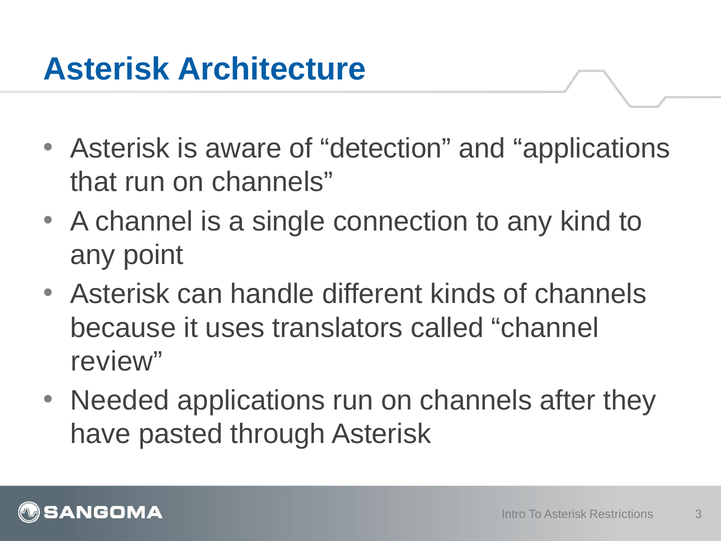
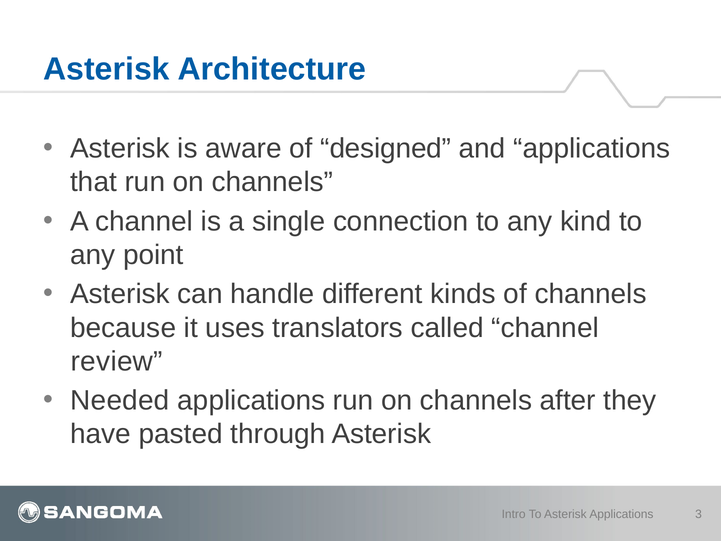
detection: detection -> designed
Asterisk Restrictions: Restrictions -> Applications
